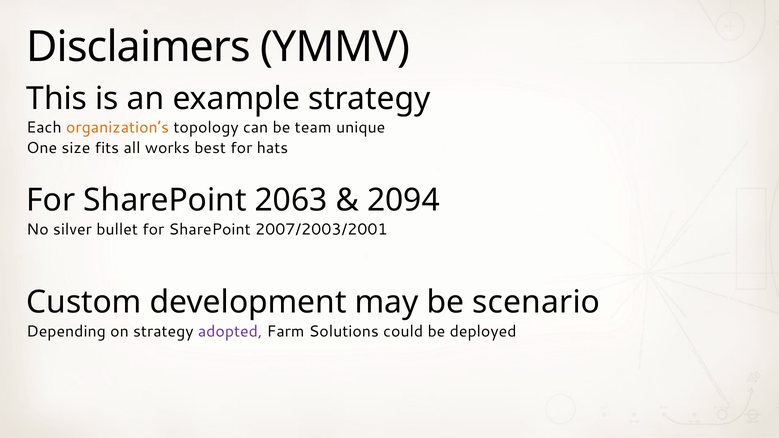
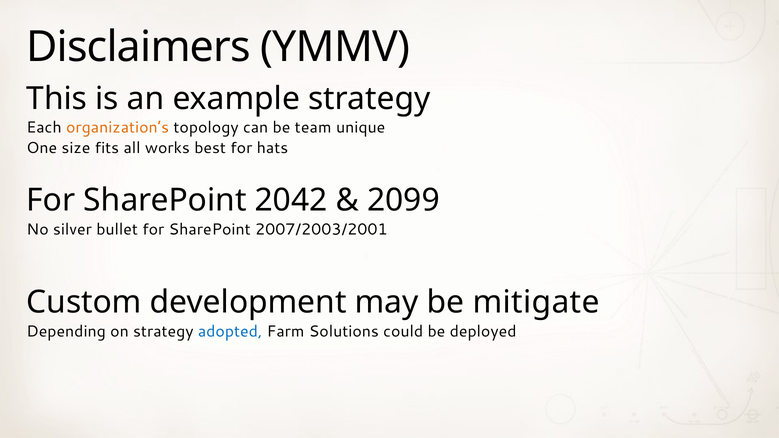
2063: 2063 -> 2042
2094: 2094 -> 2099
scenario: scenario -> mitigate
adopted colour: purple -> blue
